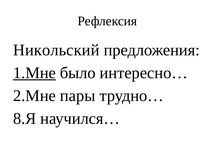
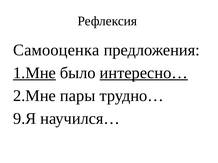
Никольский: Никольский -> Самооценка
интересно… underline: none -> present
8.Я: 8.Я -> 9.Я
